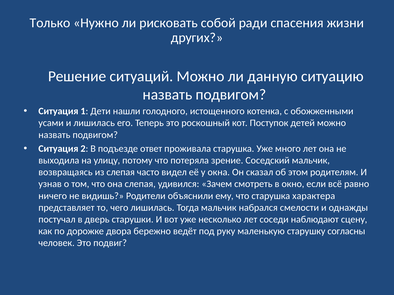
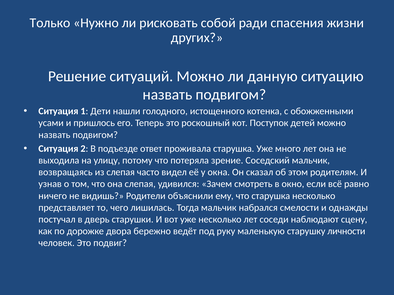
и лишилась: лишилась -> пришлось
старушка характера: характера -> несколько
согласны: согласны -> личности
